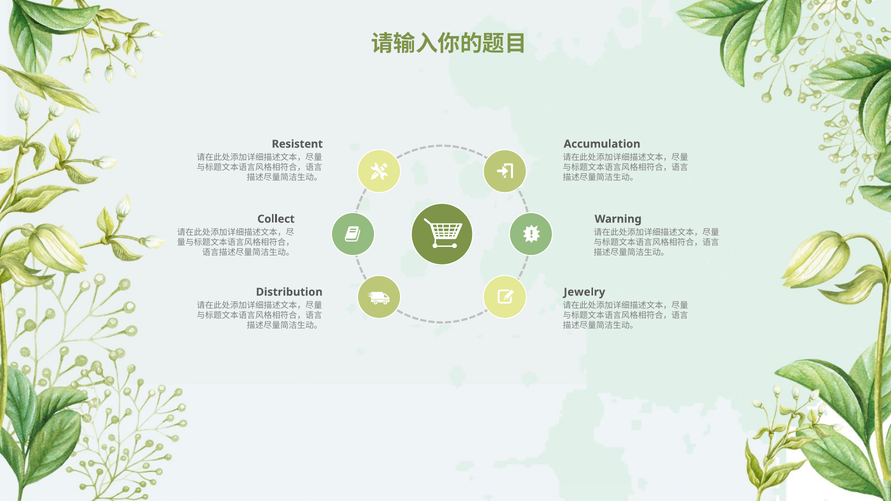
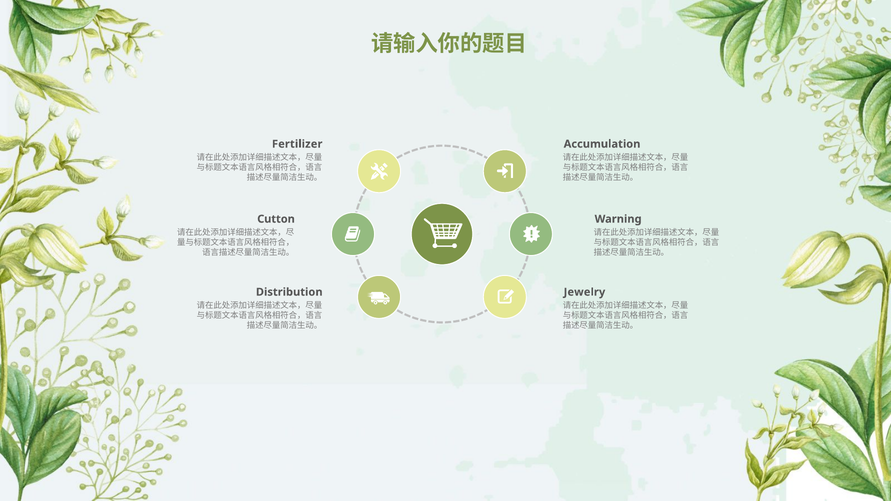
Resistent: Resistent -> Fertilizer
Collect: Collect -> Cutton
